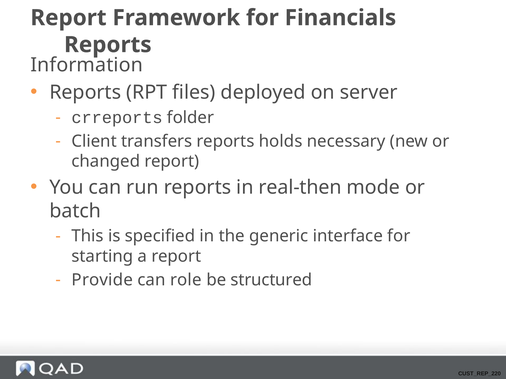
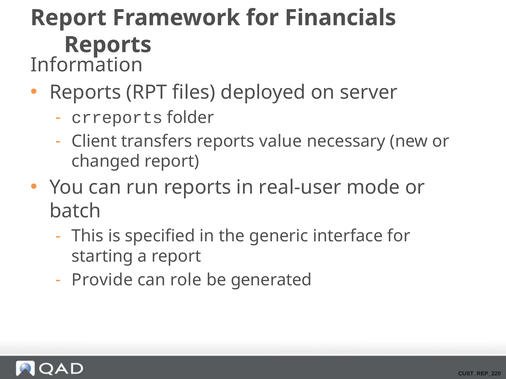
holds: holds -> value
real-then: real-then -> real-user
structured: structured -> generated
